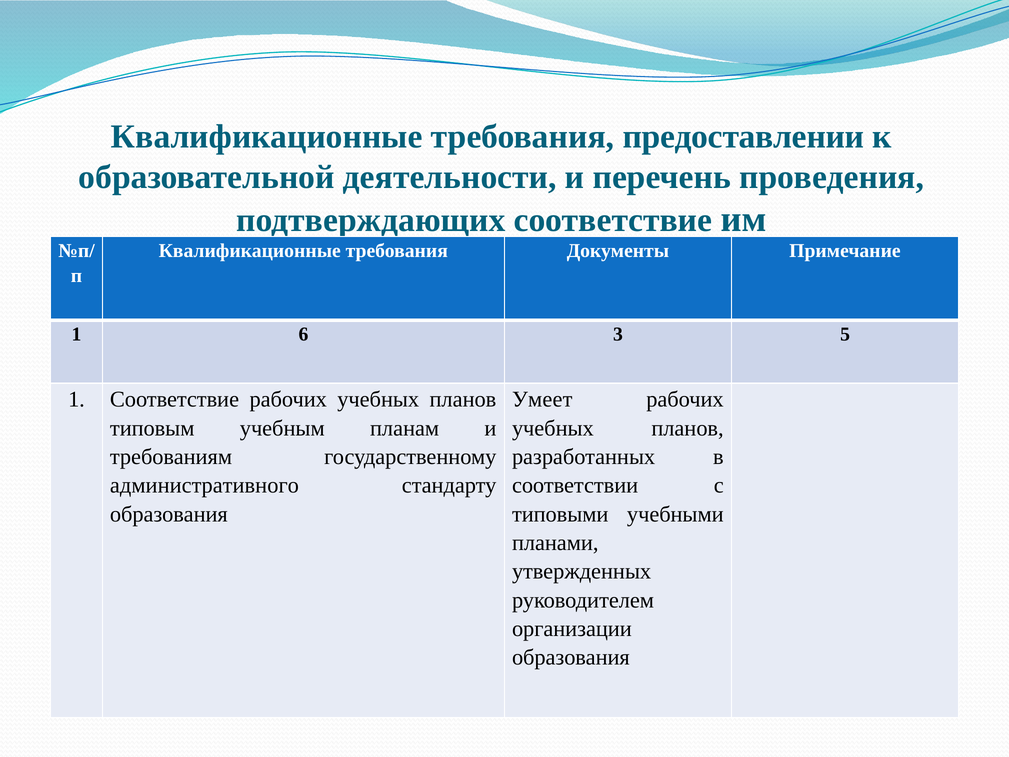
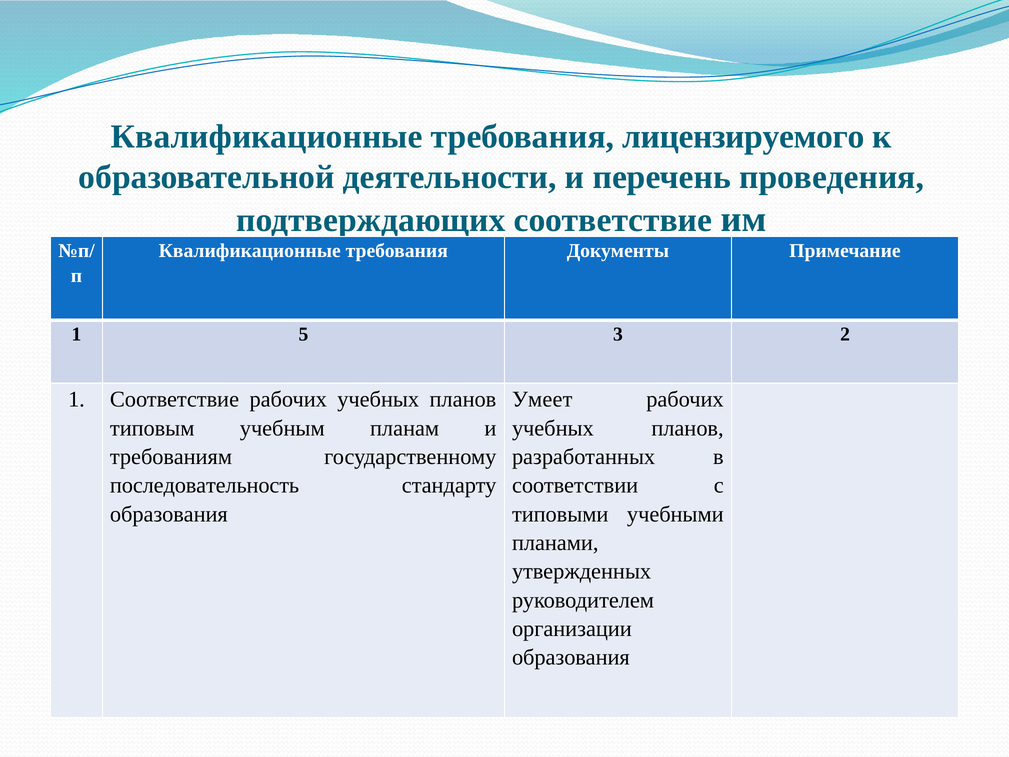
предоставлении: предоставлении -> лицензируемого
6: 6 -> 5
5: 5 -> 2
административного: административного -> последовательность
